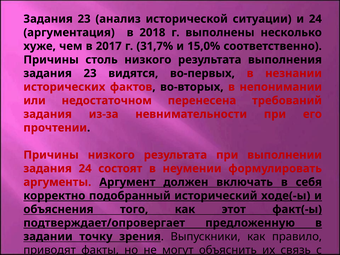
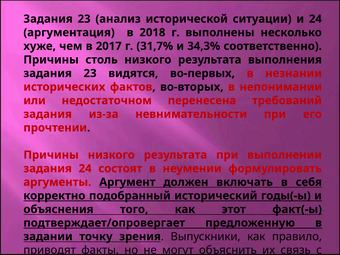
15,0%: 15,0% -> 34,3%
ходе(-ы: ходе(-ы -> годы(-ы
